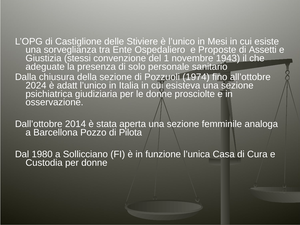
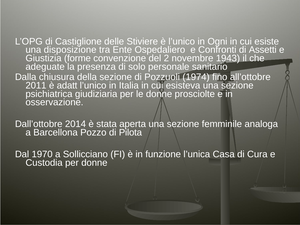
Mesi: Mesi -> Ogni
sorveglianza: sorveglianza -> disposizione
Proposte: Proposte -> Confronti
stessi: stessi -> forme
1: 1 -> 2
2024: 2024 -> 2011
1980: 1980 -> 1970
